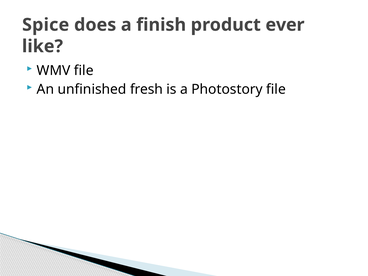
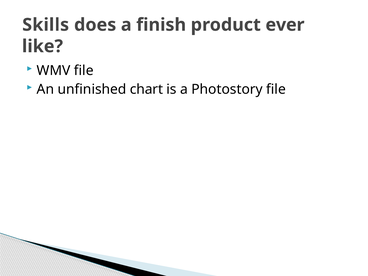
Spice: Spice -> Skills
fresh: fresh -> chart
